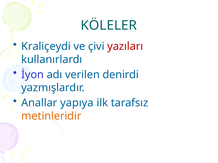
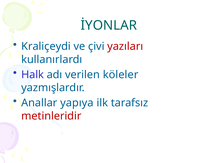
KÖLELER: KÖLELER -> İYONLAR
İyon: İyon -> Halk
denirdi: denirdi -> köleler
metinleridir colour: orange -> red
